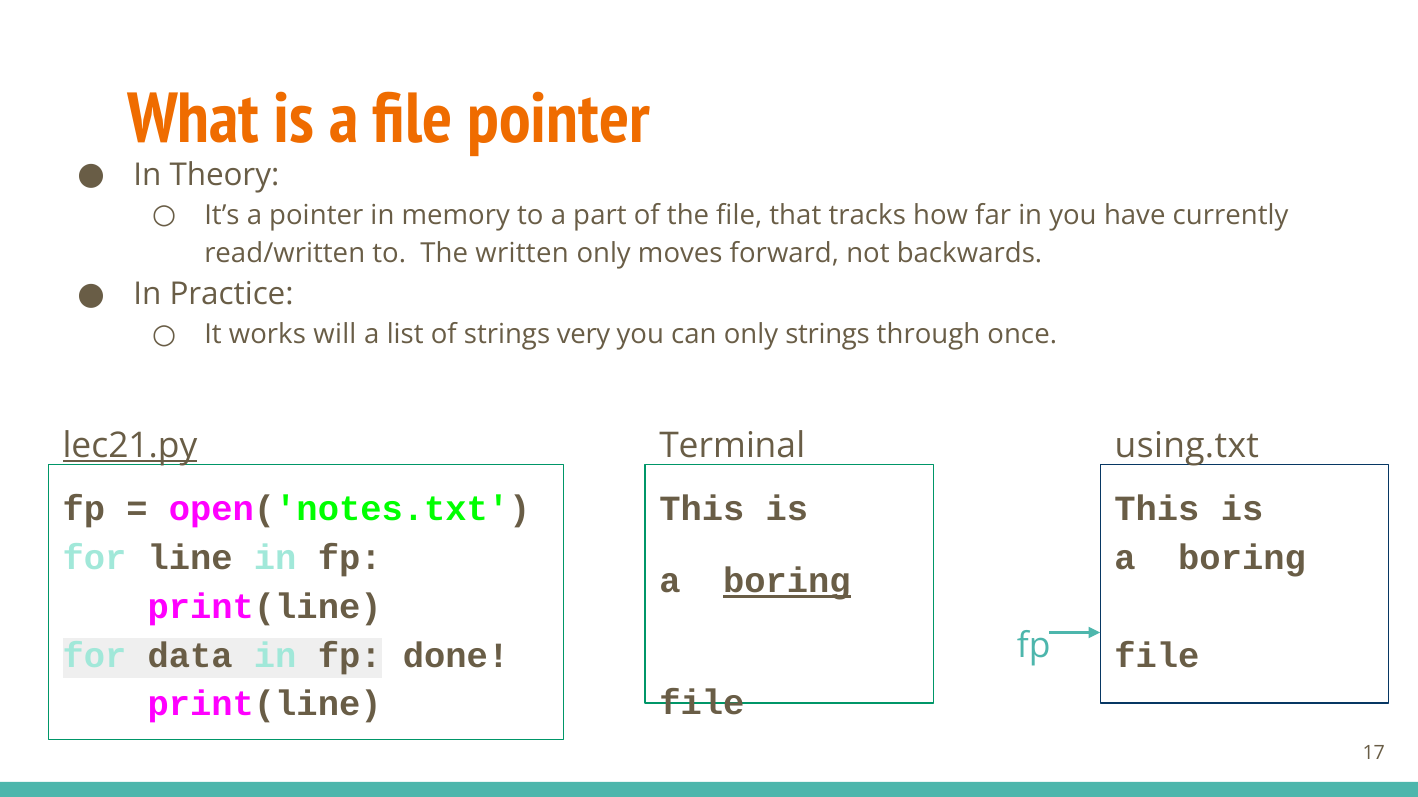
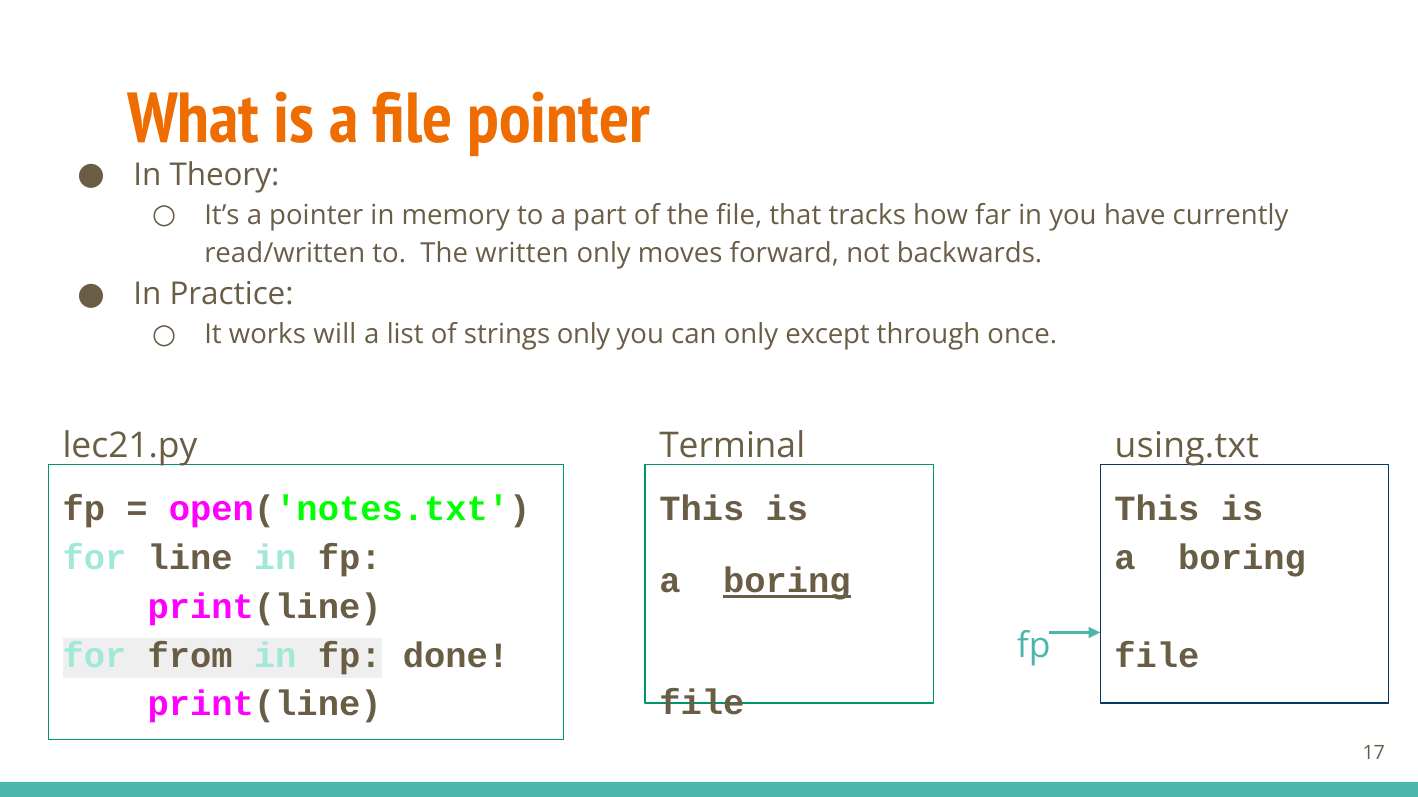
strings very: very -> only
only strings: strings -> except
lec21.py underline: present -> none
data: data -> from
